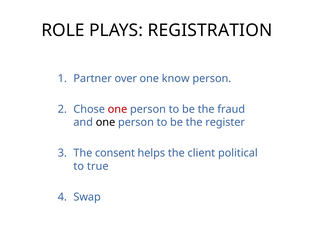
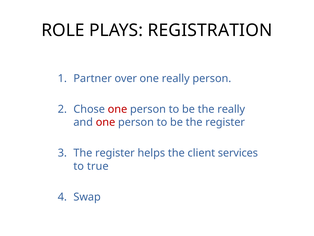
one know: know -> really
the fraud: fraud -> really
one at (105, 122) colour: black -> red
consent at (115, 153): consent -> register
political: political -> services
